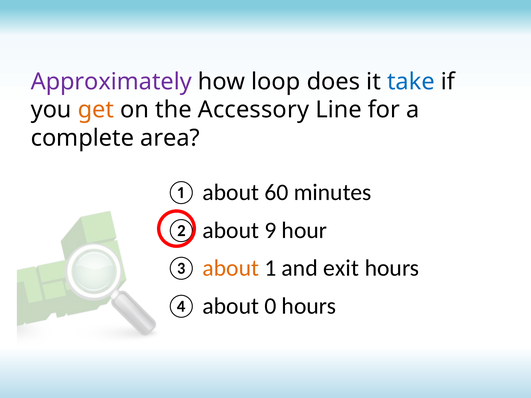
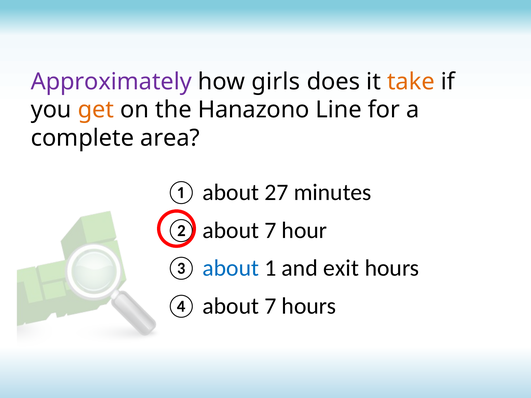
loop: loop -> girls
take colour: blue -> orange
Accessory: Accessory -> Hanazono
60: 60 -> 27
9 at (270, 230): 9 -> 7
about at (231, 268) colour: orange -> blue
④ about 0: 0 -> 7
